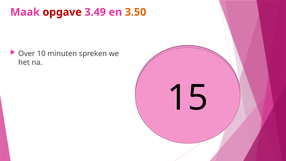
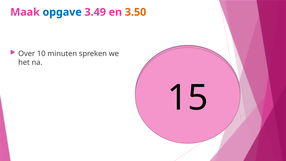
opgave colour: red -> blue
